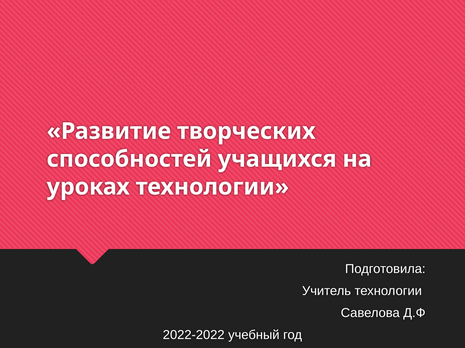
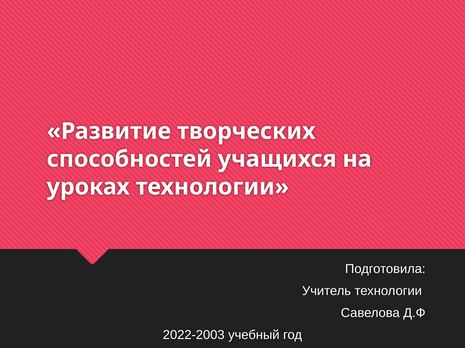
2022-2022: 2022-2022 -> 2022-2003
